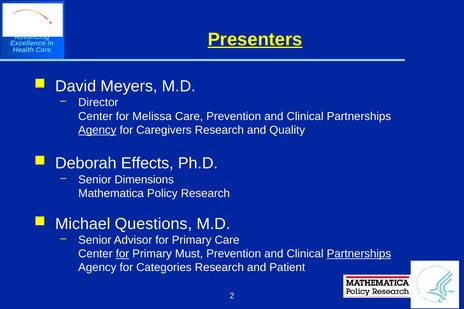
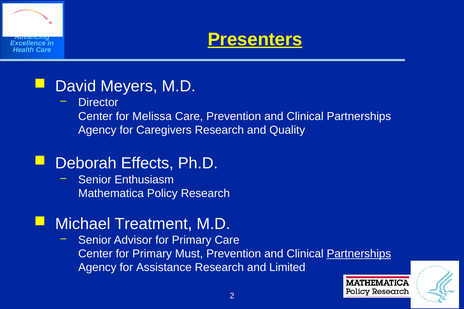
Agency at (97, 130) underline: present -> none
Dimensions: Dimensions -> Enthusiasm
Questions: Questions -> Treatment
for at (122, 254) underline: present -> none
Categories: Categories -> Assistance
Patient: Patient -> Limited
